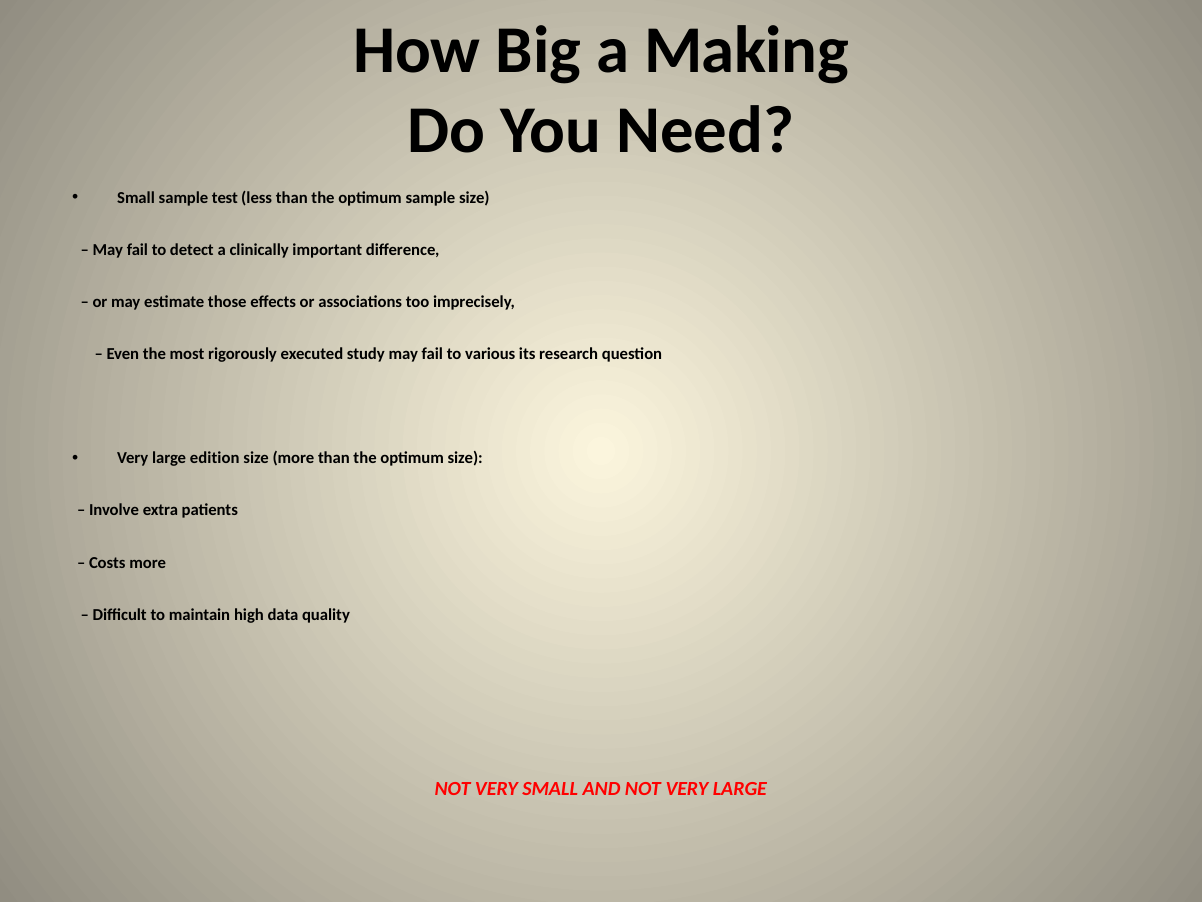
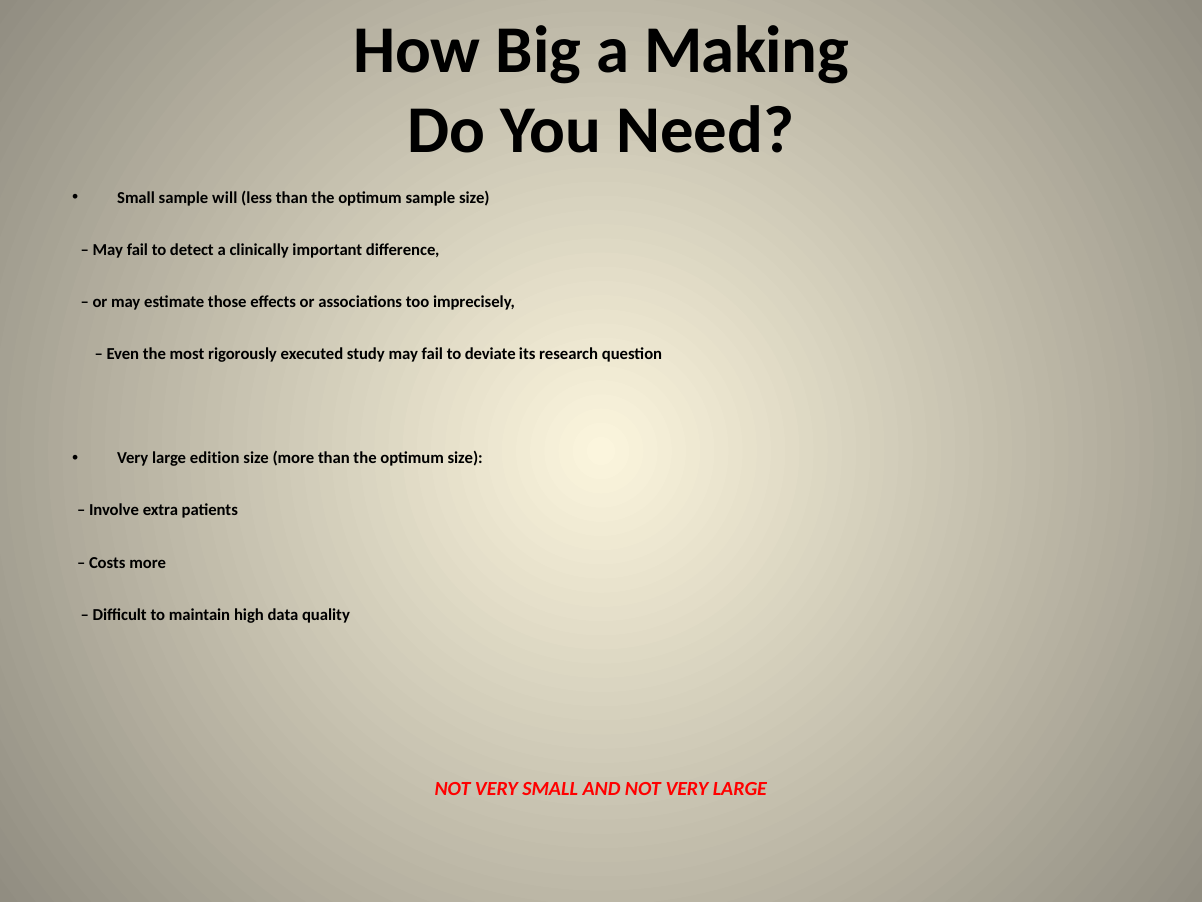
test: test -> will
various: various -> deviate
